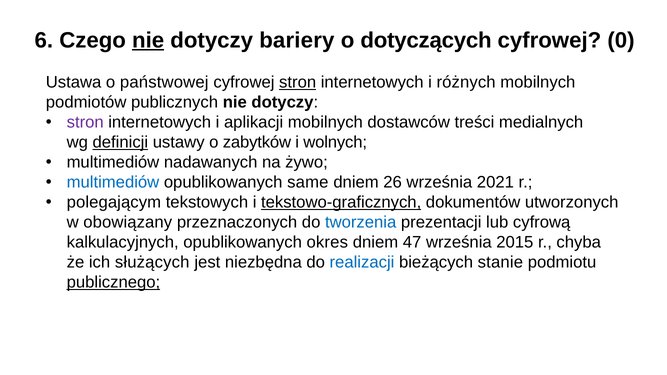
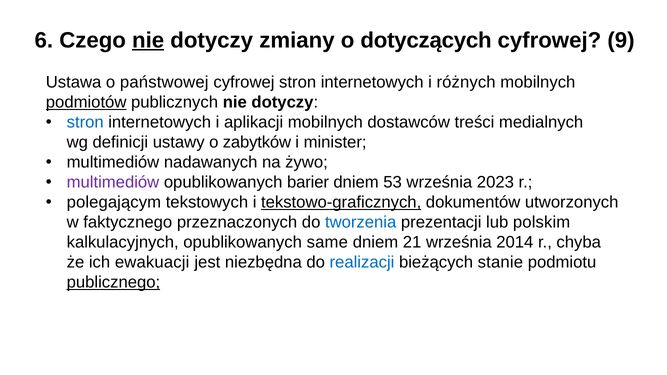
bariery: bariery -> zmiany
0: 0 -> 9
stron at (298, 82) underline: present -> none
podmiotów underline: none -> present
stron at (85, 122) colour: purple -> blue
definicji underline: present -> none
wolnych: wolnych -> minister
multimediów at (113, 183) colour: blue -> purple
same: same -> barier
26: 26 -> 53
2021: 2021 -> 2023
obowiązany: obowiązany -> faktycznego
cyfrową: cyfrową -> polskim
okres: okres -> same
47: 47 -> 21
2015: 2015 -> 2014
służących: służących -> ewakuacji
